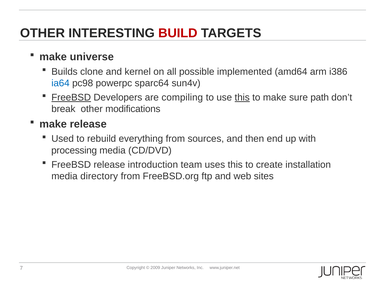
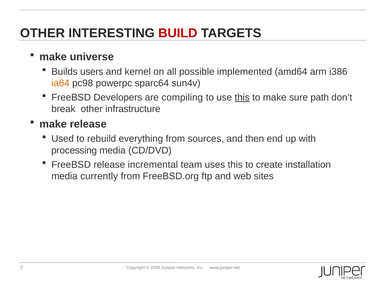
clone: clone -> users
ia64 colour: blue -> orange
FreeBSD at (71, 97) underline: present -> none
modifications: modifications -> infrastructure
introduction: introduction -> incremental
directory: directory -> currently
